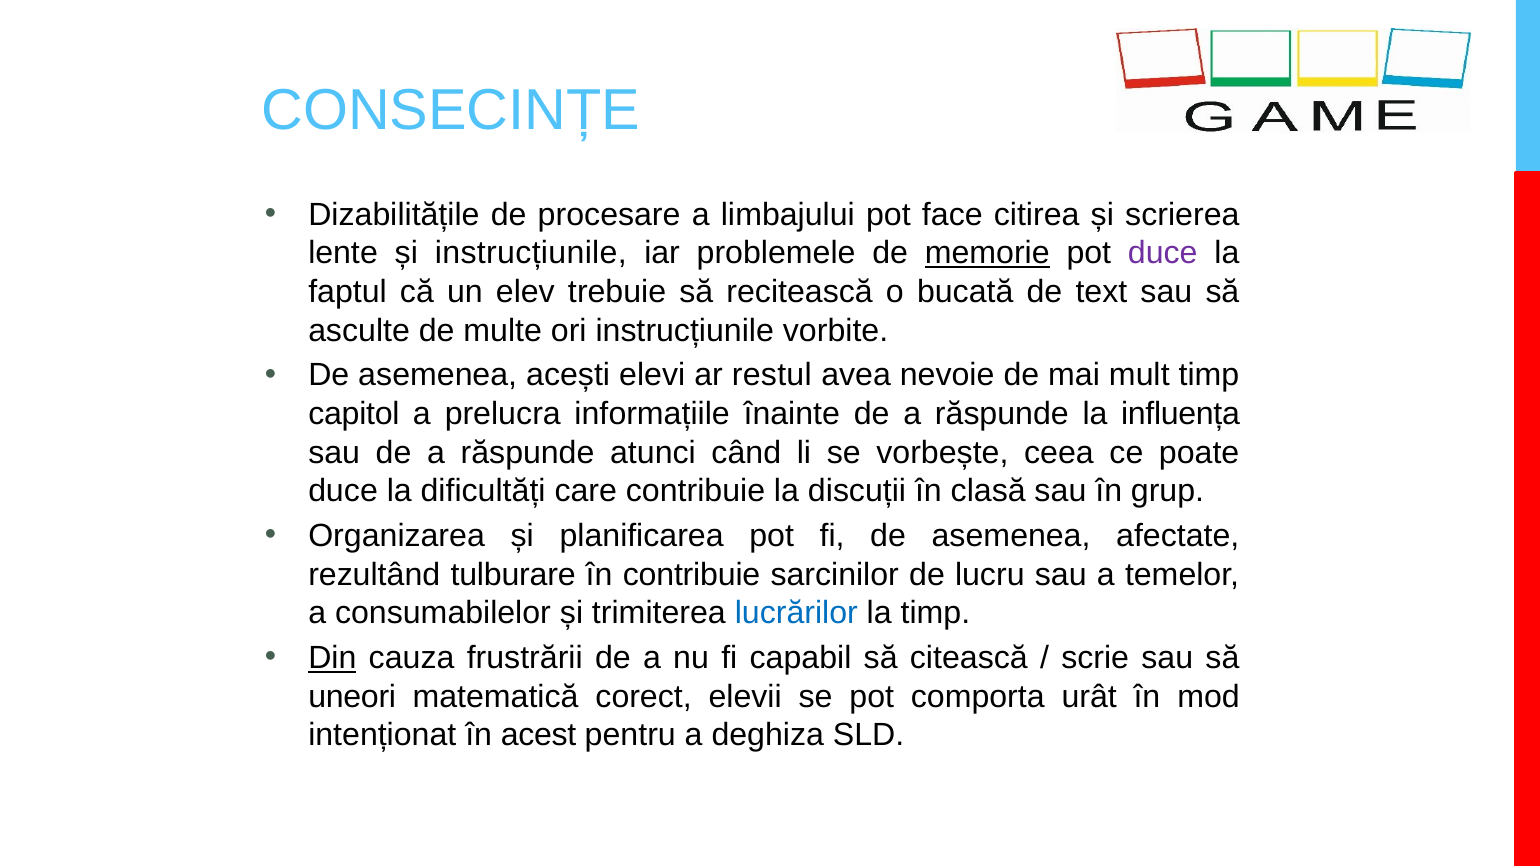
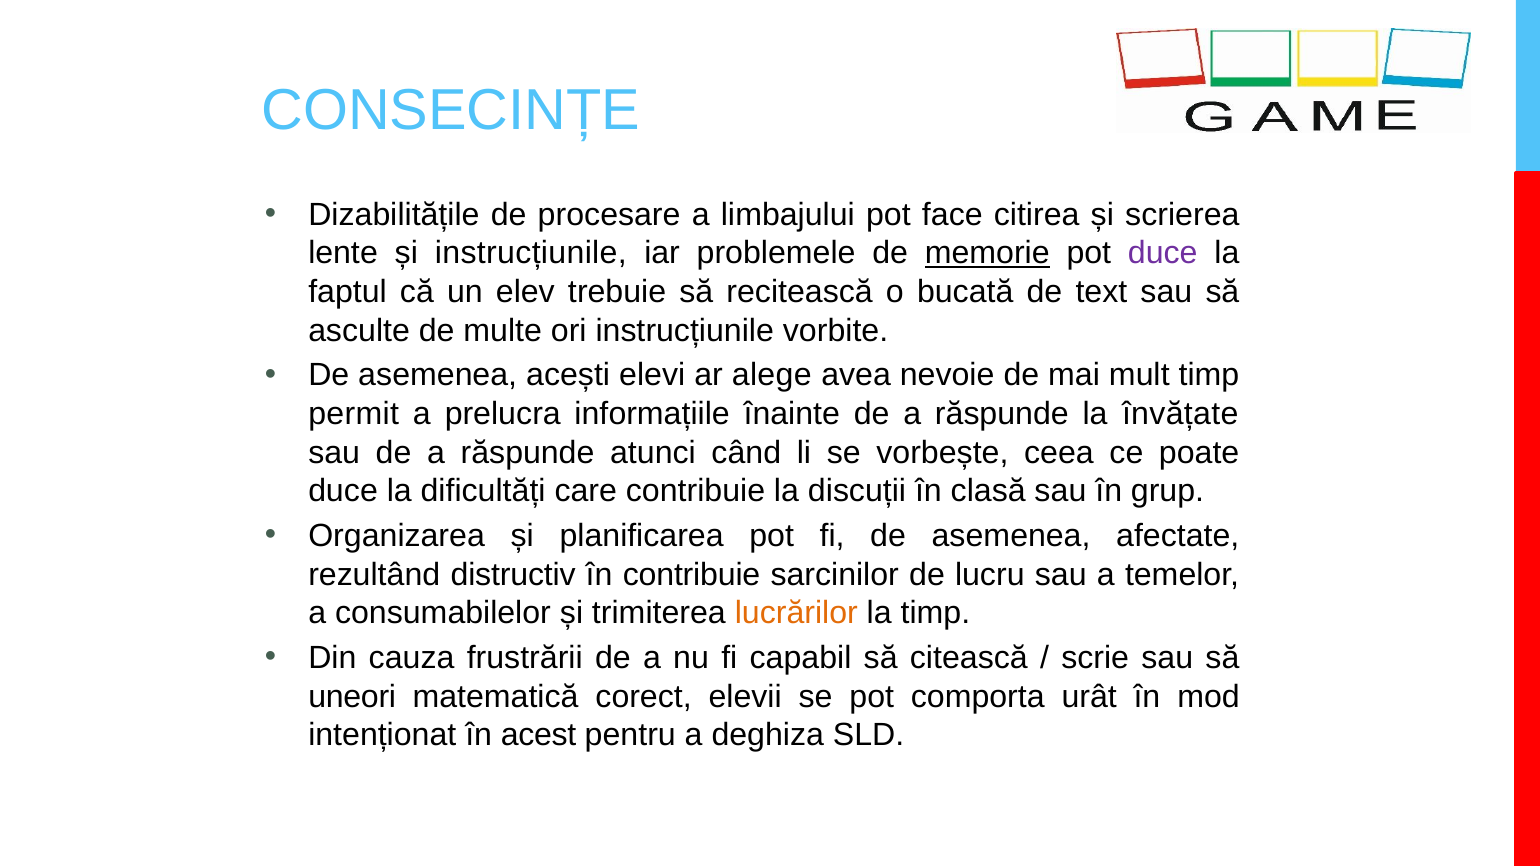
restul: restul -> alege
capitol: capitol -> permit
influența: influența -> învățate
tulburare: tulburare -> distructiv
lucrărilor colour: blue -> orange
Din underline: present -> none
